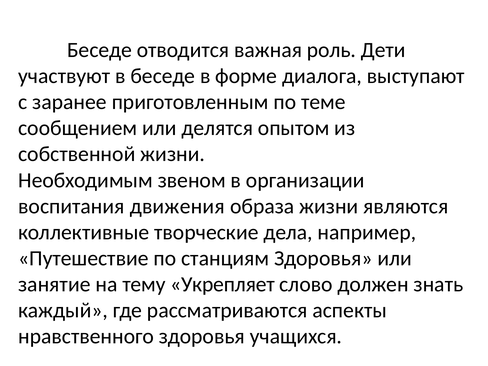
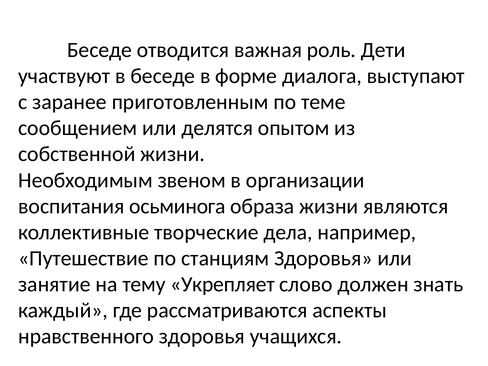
движения: движения -> осьминога
